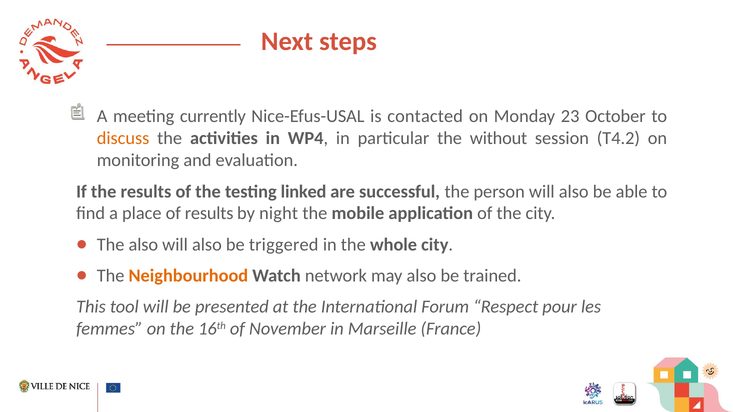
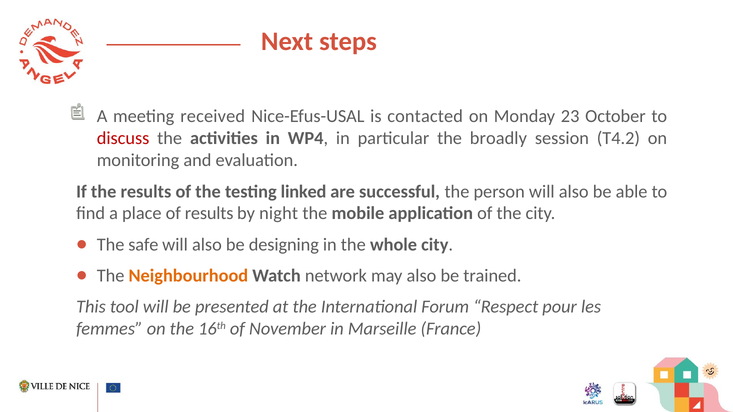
currently: currently -> received
discuss colour: orange -> red
without: without -> broadly
The also: also -> safe
triggered: triggered -> designing
